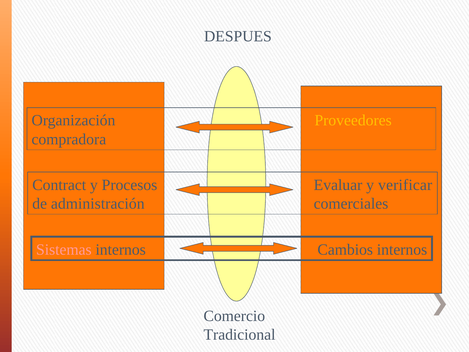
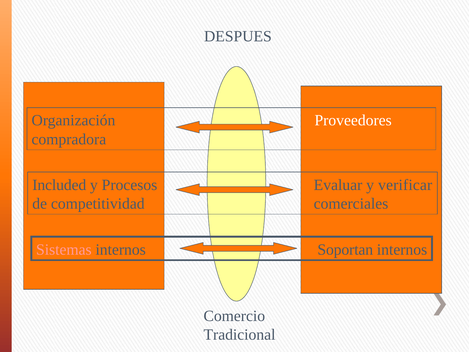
Proveedores colour: yellow -> white
Contract: Contract -> Included
administración: administración -> competitividad
Cambios: Cambios -> Soportan
